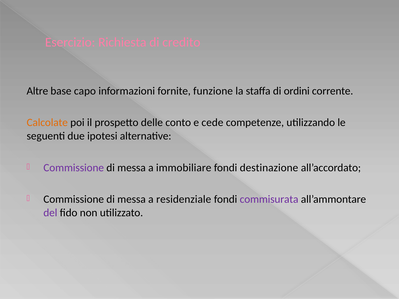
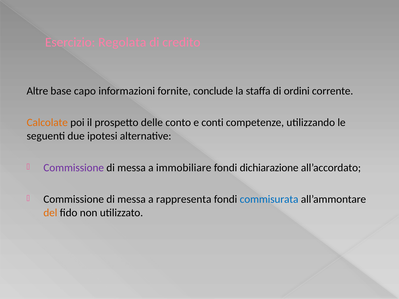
Richiesta: Richiesta -> Regolata
funzione: funzione -> conclude
cede: cede -> conti
destinazione: destinazione -> dichiarazione
residenziale: residenziale -> rappresenta
commisurata colour: purple -> blue
del colour: purple -> orange
